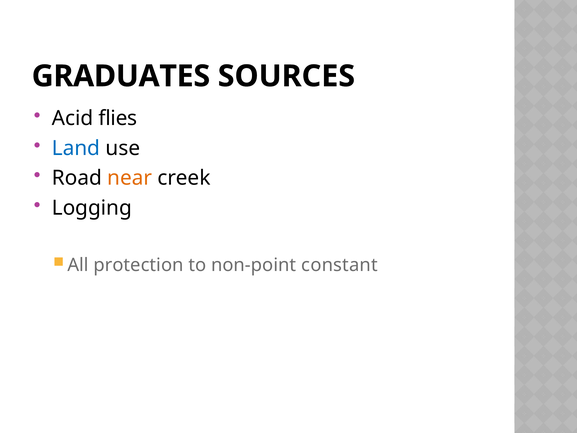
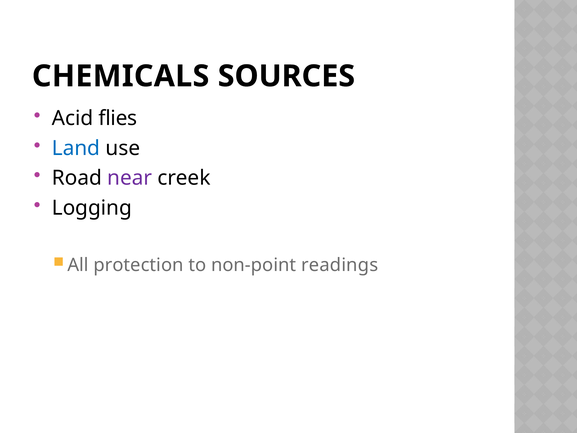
GRADUATES: GRADUATES -> CHEMICALS
near colour: orange -> purple
constant: constant -> readings
